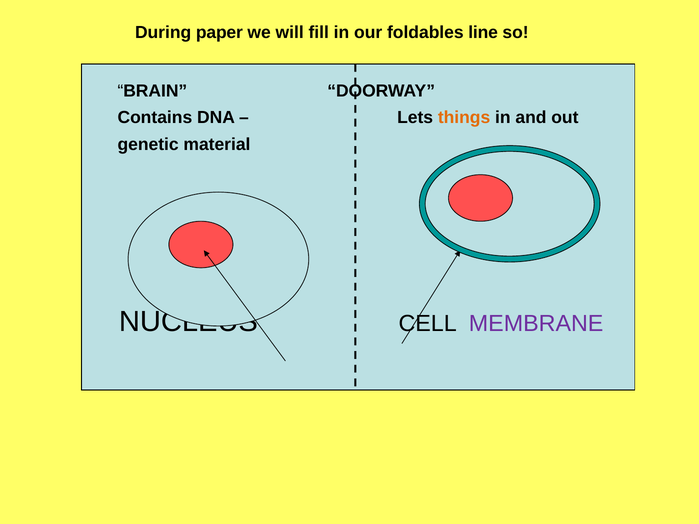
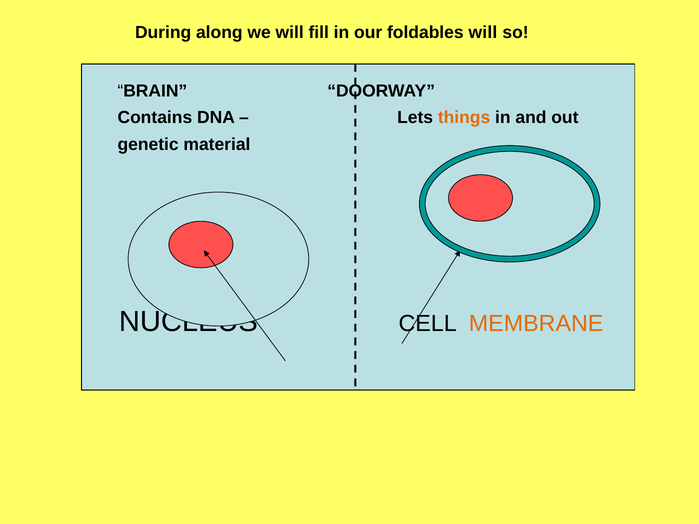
paper: paper -> along
foldables line: line -> will
MEMBRANE colour: purple -> orange
